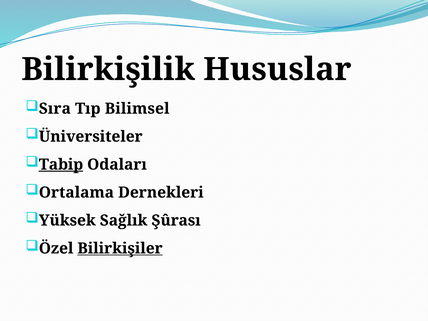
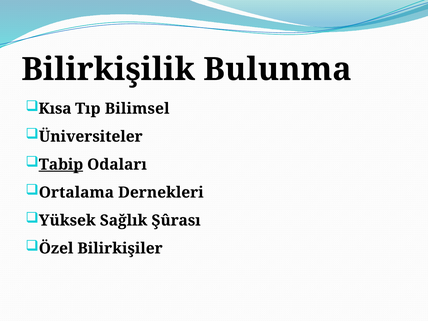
Hususlar: Hususlar -> Bulunma
Sıra: Sıra -> Kısa
Bilirkişiler underline: present -> none
